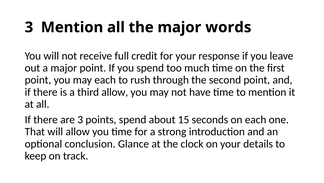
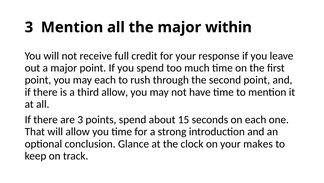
words: words -> within
details: details -> makes
